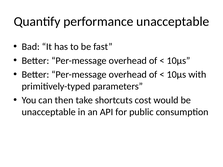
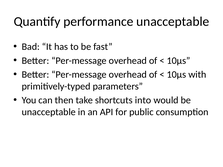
cost: cost -> into
